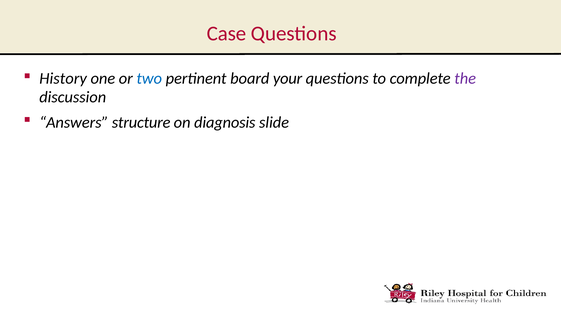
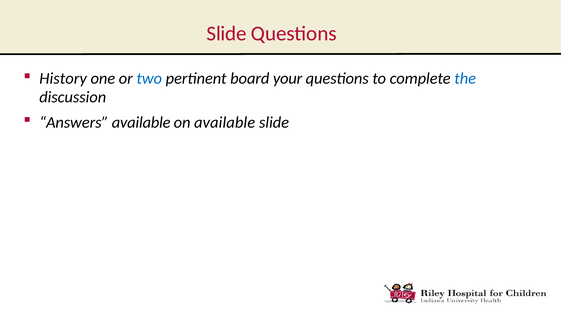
Case at (227, 34): Case -> Slide
the colour: purple -> blue
Answers structure: structure -> available
on diagnosis: diagnosis -> available
